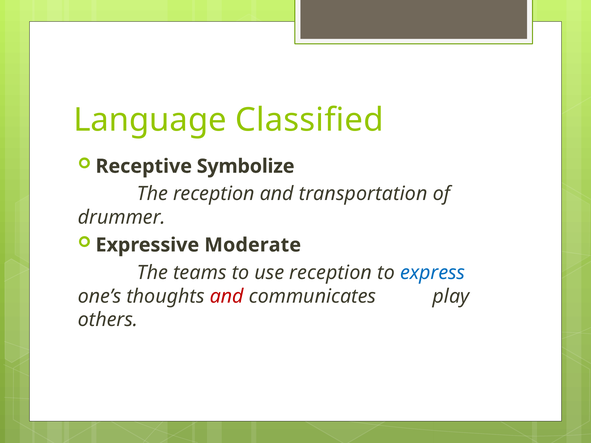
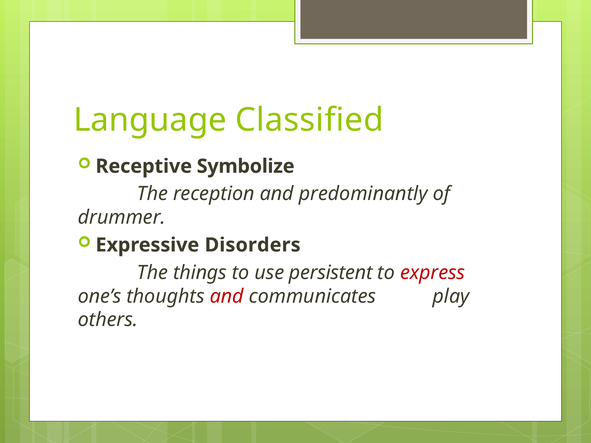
transportation: transportation -> predominantly
Moderate: Moderate -> Disorders
teams: teams -> things
use reception: reception -> persistent
express colour: blue -> red
